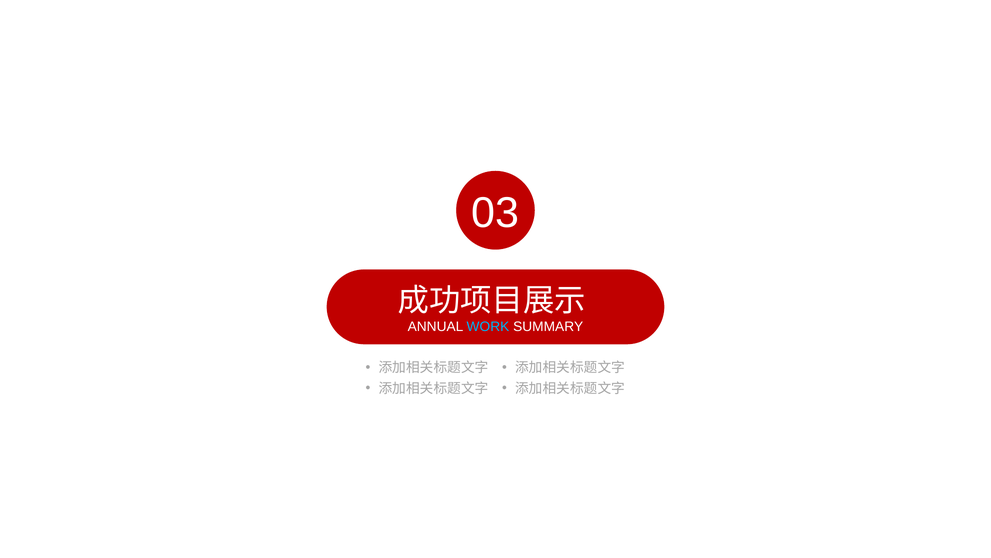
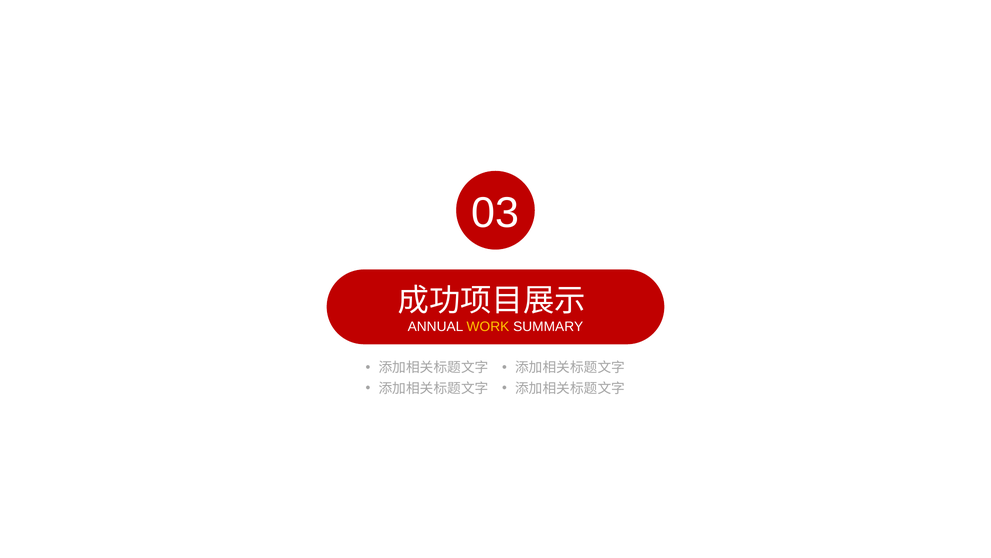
WORK colour: light blue -> yellow
